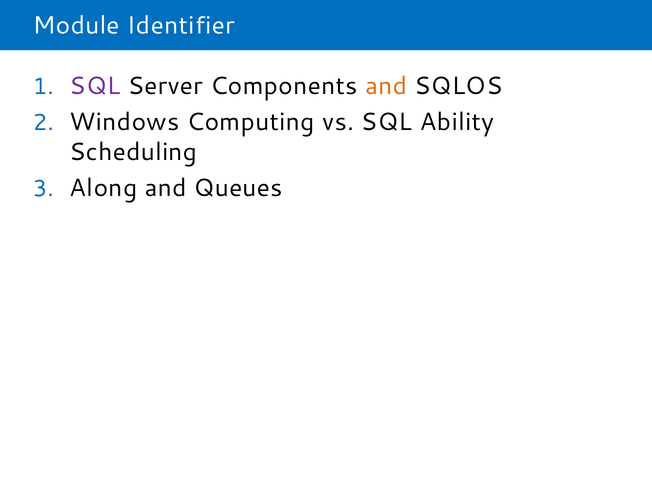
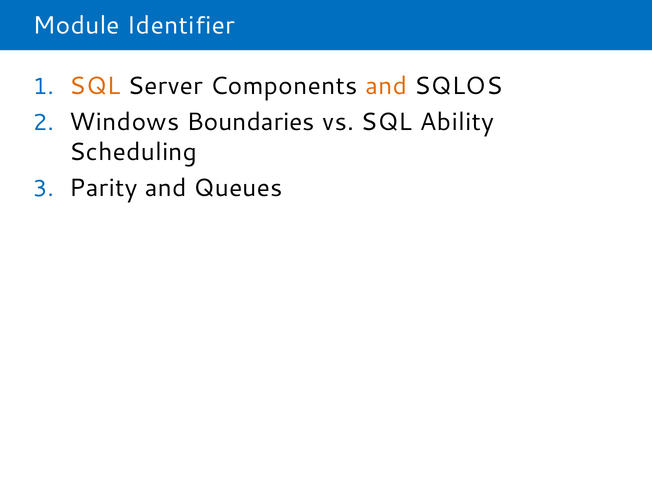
SQL at (95, 86) colour: purple -> orange
Computing: Computing -> Boundaries
Along: Along -> Parity
